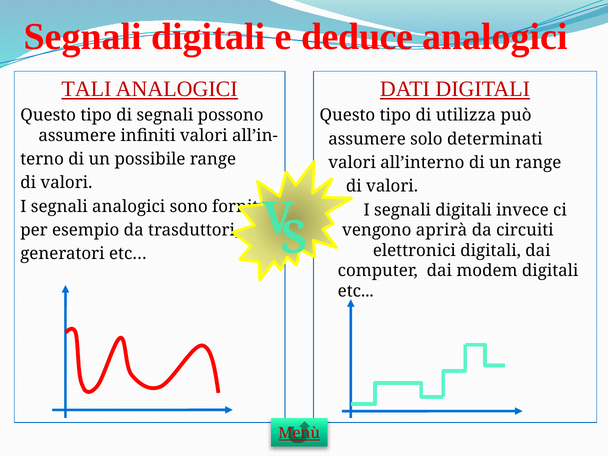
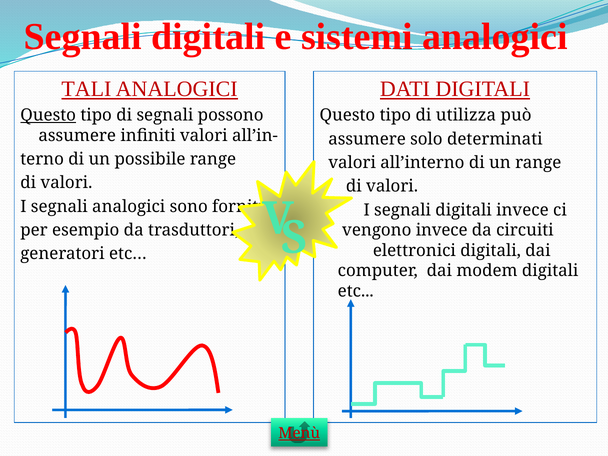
deduce: deduce -> sistemi
Questo at (48, 115) underline: none -> present
aprirà at (442, 230): aprirà -> invece
